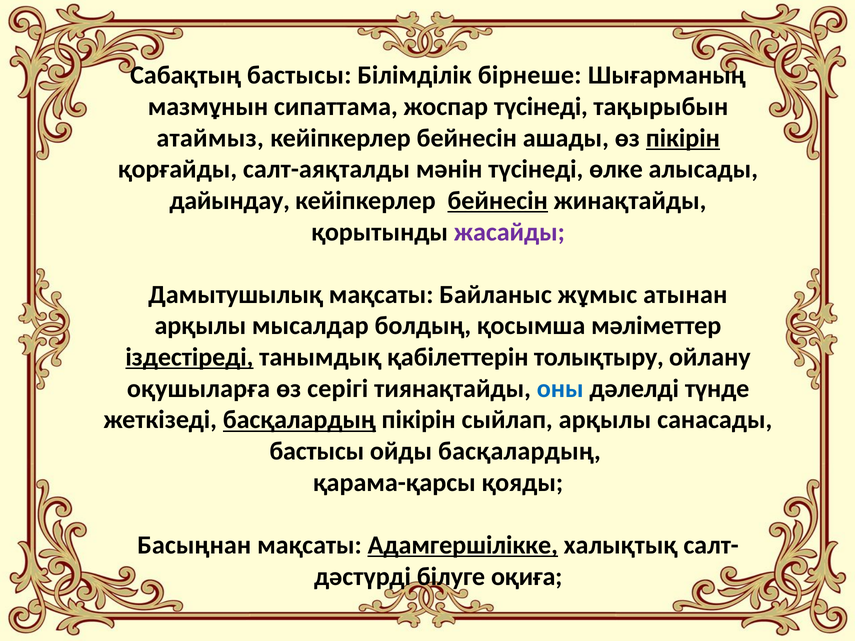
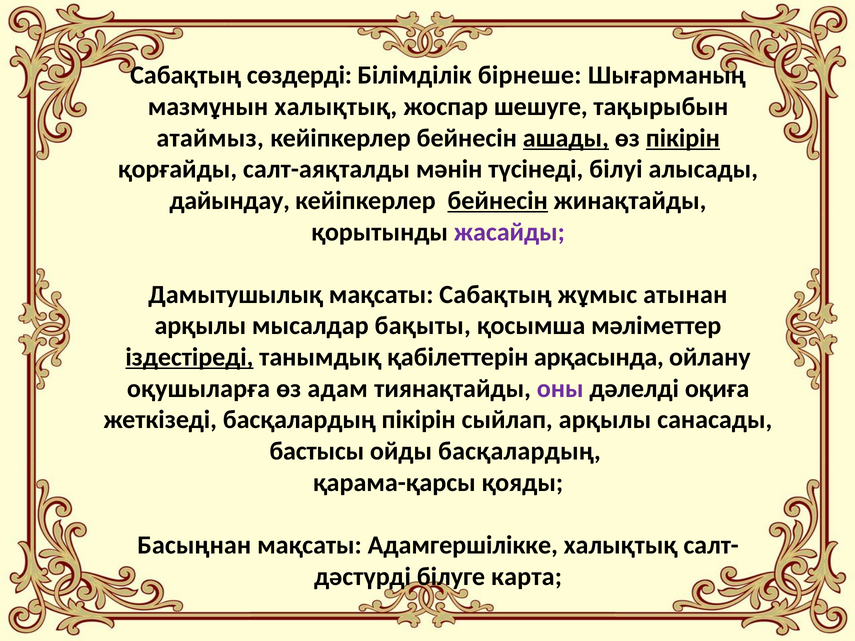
Сабақтың бастысы: бастысы -> сөздерді
мазмұнын сипаттама: сипаттама -> халықтық
жоспар түсінеді: түсінеді -> шешуге
ашады underline: none -> present
өлке: өлке -> білуі
мақсаты Байланыс: Байланыс -> Сабақтың
болдың: болдың -> бақыты
толықтыру: толықтыру -> арқасында
серігі: серігі -> адам
оны colour: blue -> purple
түнде: түнде -> оқиға
басқалардың at (299, 420) underline: present -> none
Адамгершілікке underline: present -> none
оқиға: оқиға -> карта
